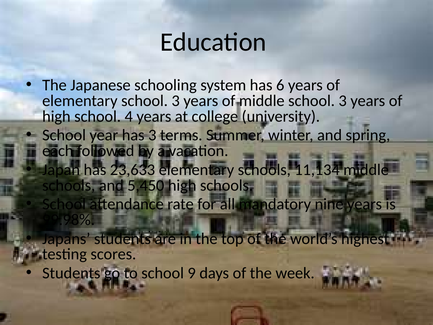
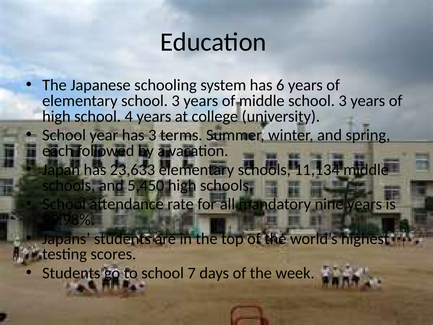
9: 9 -> 7
